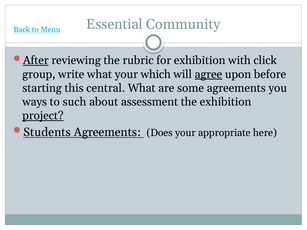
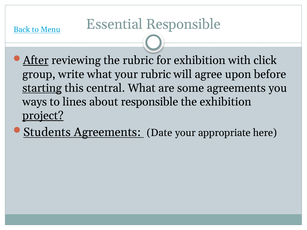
Essential Community: Community -> Responsible
your which: which -> rubric
agree underline: present -> none
starting underline: none -> present
such: such -> lines
about assessment: assessment -> responsible
Does: Does -> Date
